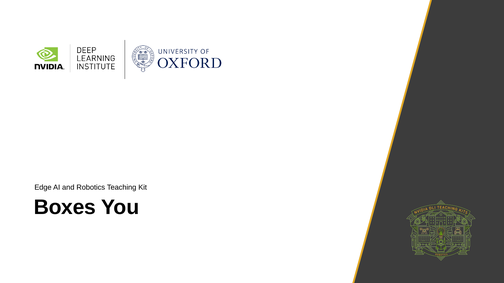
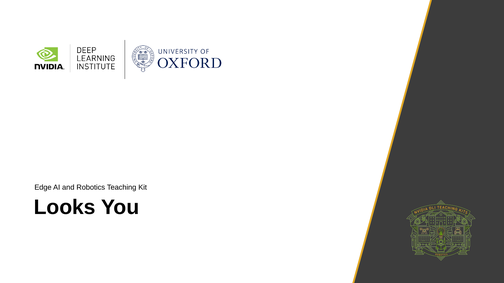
Boxes: Boxes -> Looks
